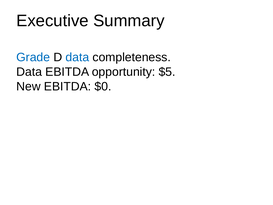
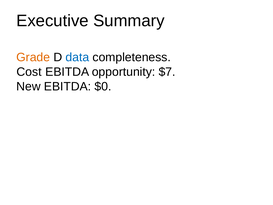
Grade colour: blue -> orange
Data at (29, 72): Data -> Cost
$5: $5 -> $7
